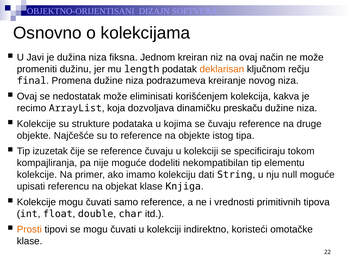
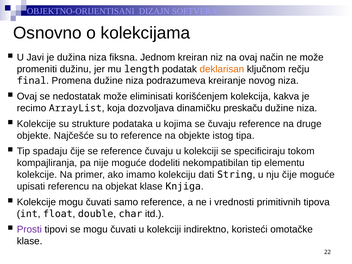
izuzetak: izuzetak -> spadaju
nju null: null -> čije
Prosti colour: orange -> purple
